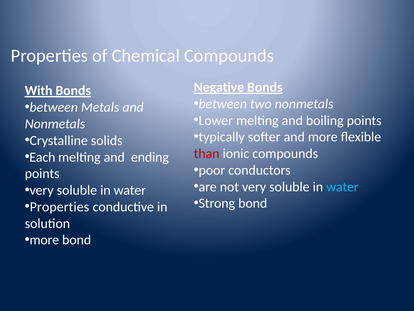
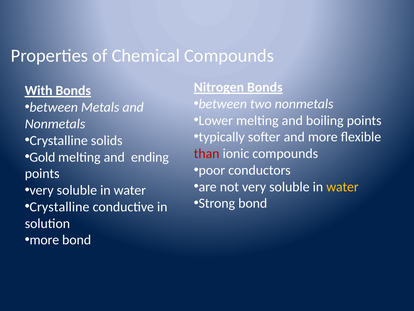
Negative: Negative -> Nitrogen
Each: Each -> Gold
water at (342, 187) colour: light blue -> yellow
Properties at (59, 207): Properties -> Crystalline
